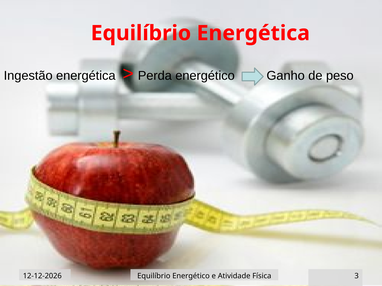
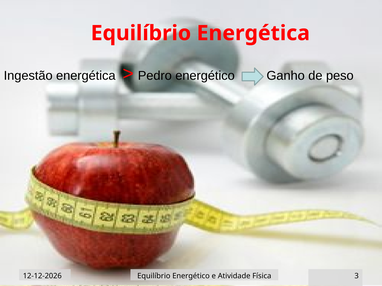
Perda: Perda -> Pedro
